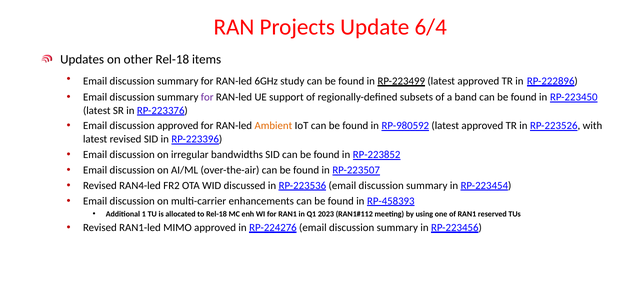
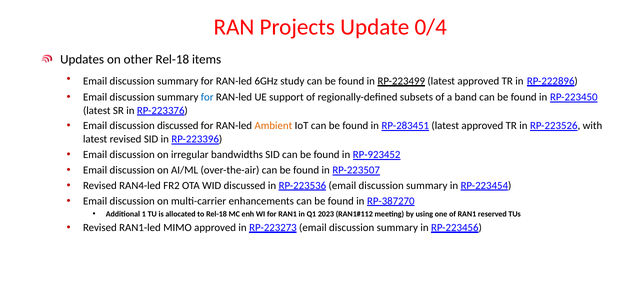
6/4: 6/4 -> 0/4
for at (207, 97) colour: purple -> blue
discussion approved: approved -> discussed
RP-980592: RP-980592 -> RP-283451
RP-223852: RP-223852 -> RP-923452
RP-458393: RP-458393 -> RP-387270
RP-224276: RP-224276 -> RP-223273
